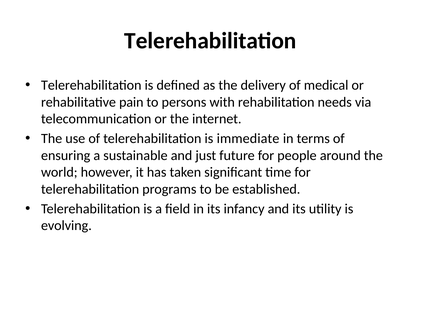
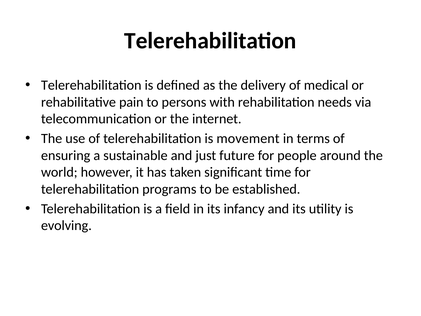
immediate: immediate -> movement
